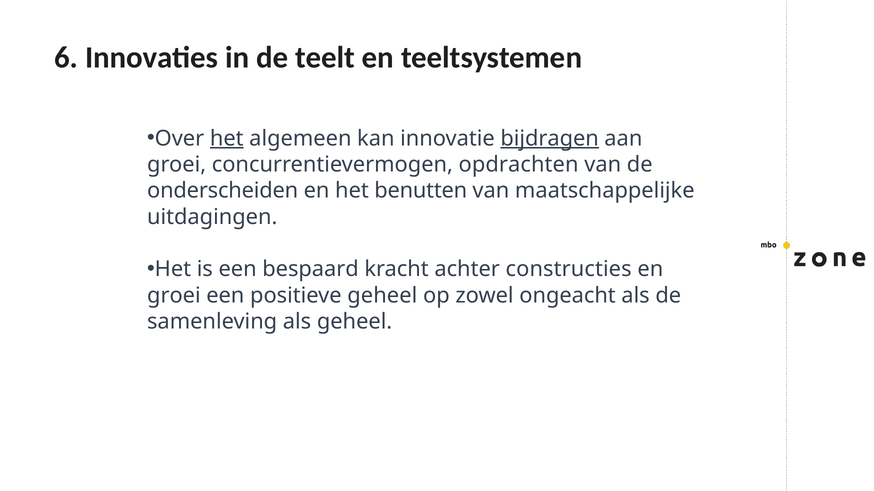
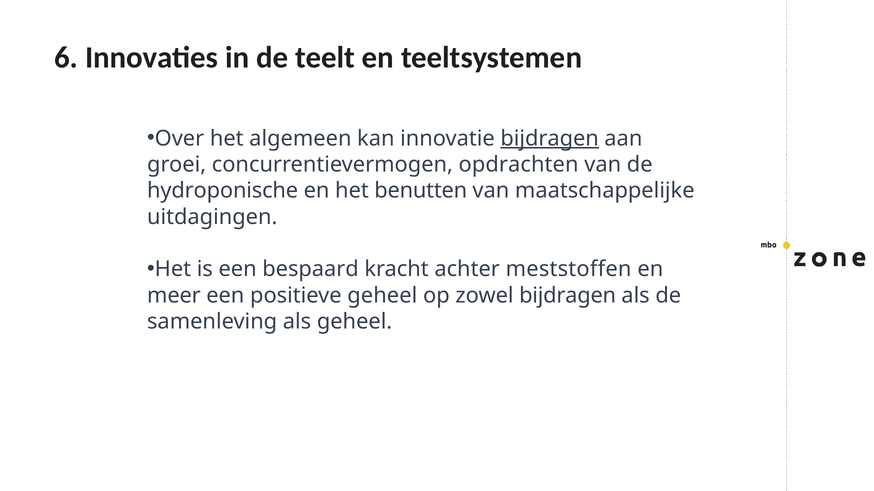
het at (227, 139) underline: present -> none
onderscheiden: onderscheiden -> hydroponische
constructies: constructies -> meststoffen
groei at (174, 296): groei -> meer
zowel ongeacht: ongeacht -> bijdragen
